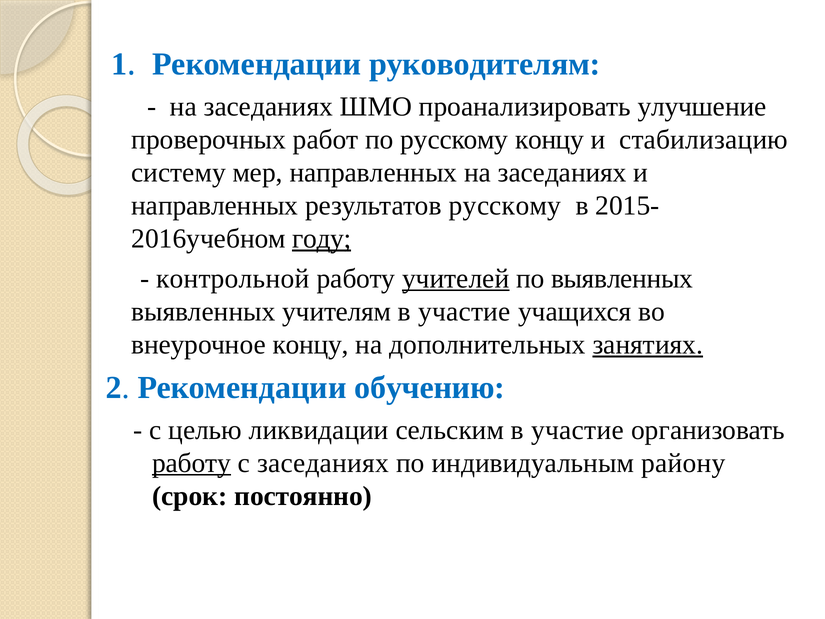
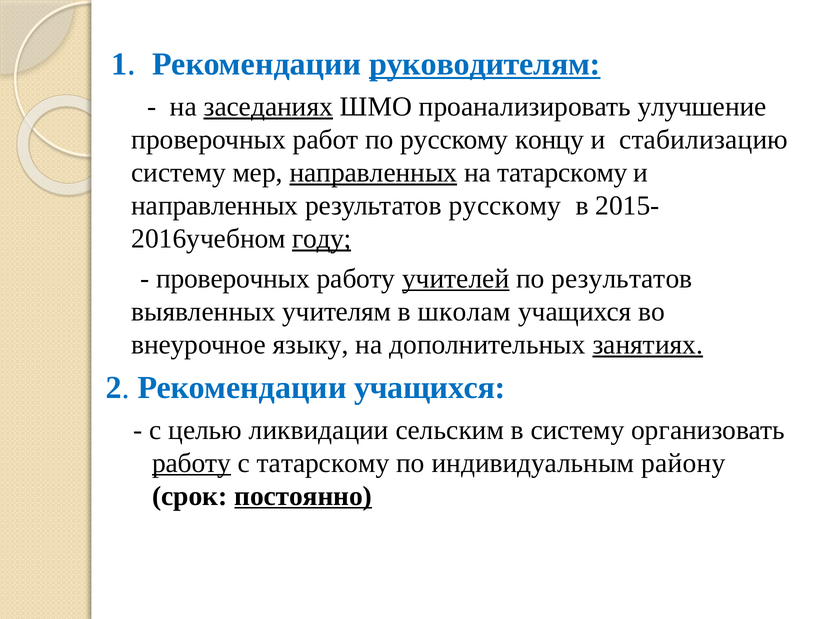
руководителям underline: none -> present
заседаниях at (268, 107) underline: none -> present
направленных at (373, 173) underline: none -> present
заседаниях at (562, 173): заседаниях -> татарскому
контрольной at (233, 278): контрольной -> проверочных
по выявленных: выявленных -> результатов
участие at (464, 311): участие -> школам
внеурочное концу: концу -> языку
Рекомендации обучению: обучению -> учащихся
участие at (577, 430): участие -> систему
с заседаниях: заседаниях -> татарскому
постоянно underline: none -> present
